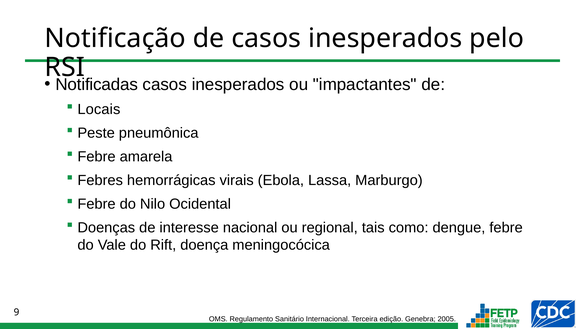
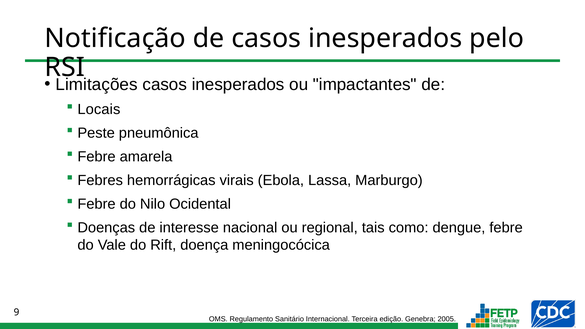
Notificadas: Notificadas -> Limitações
